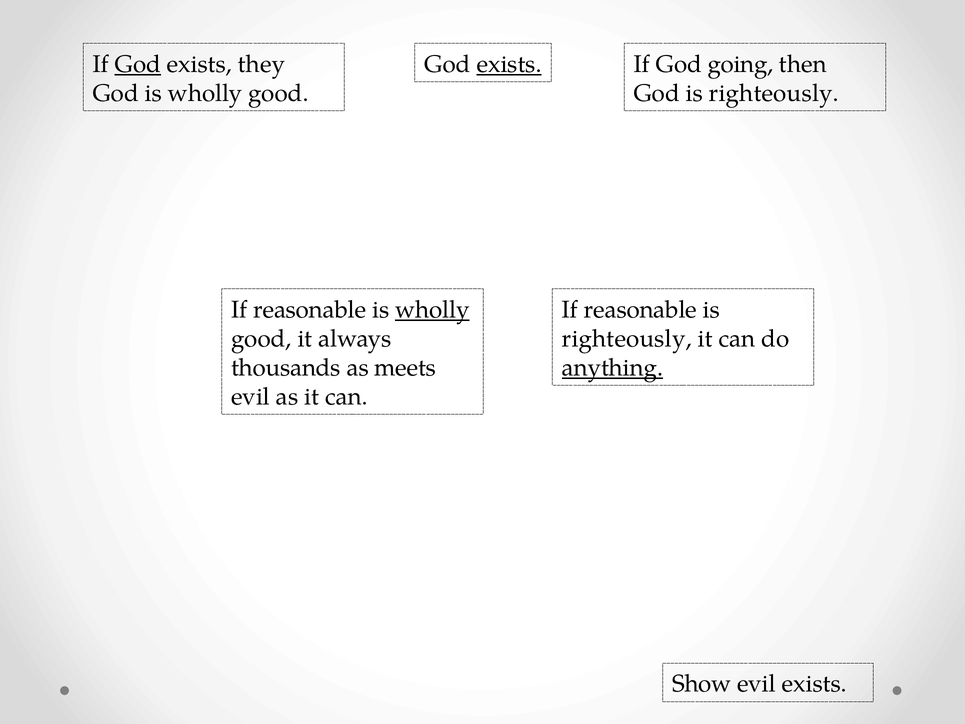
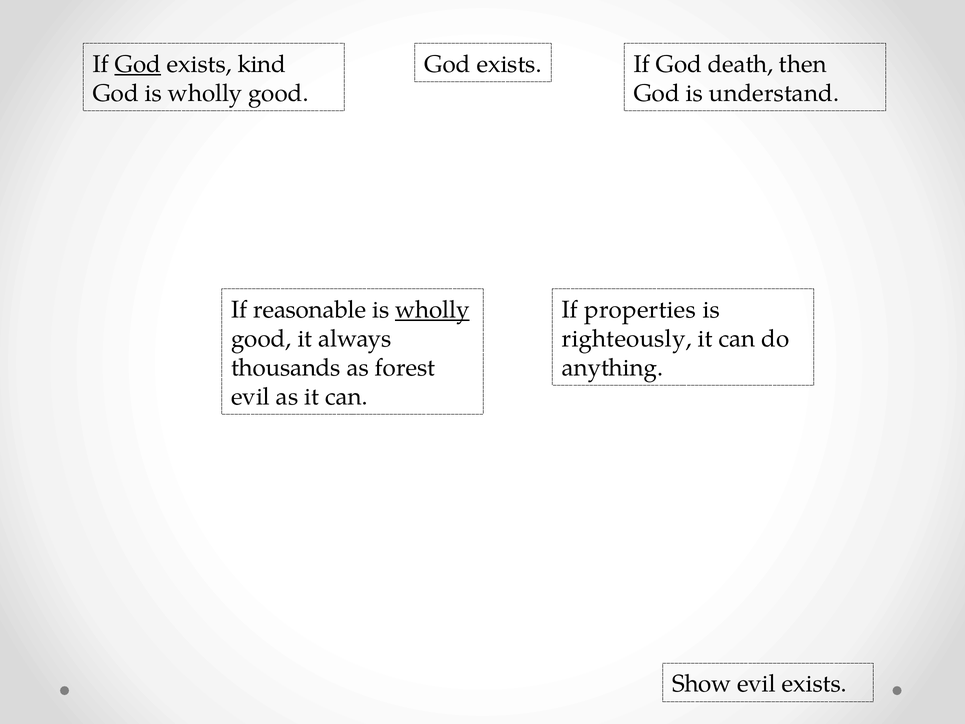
they: they -> kind
exists at (509, 64) underline: present -> none
going: going -> death
God is righteously: righteously -> understand
reasonable at (640, 310): reasonable -> properties
meets: meets -> forest
anything underline: present -> none
